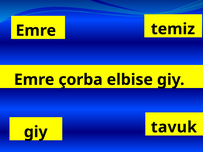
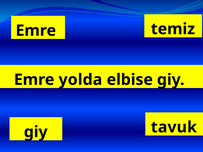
çorba: çorba -> yolda
